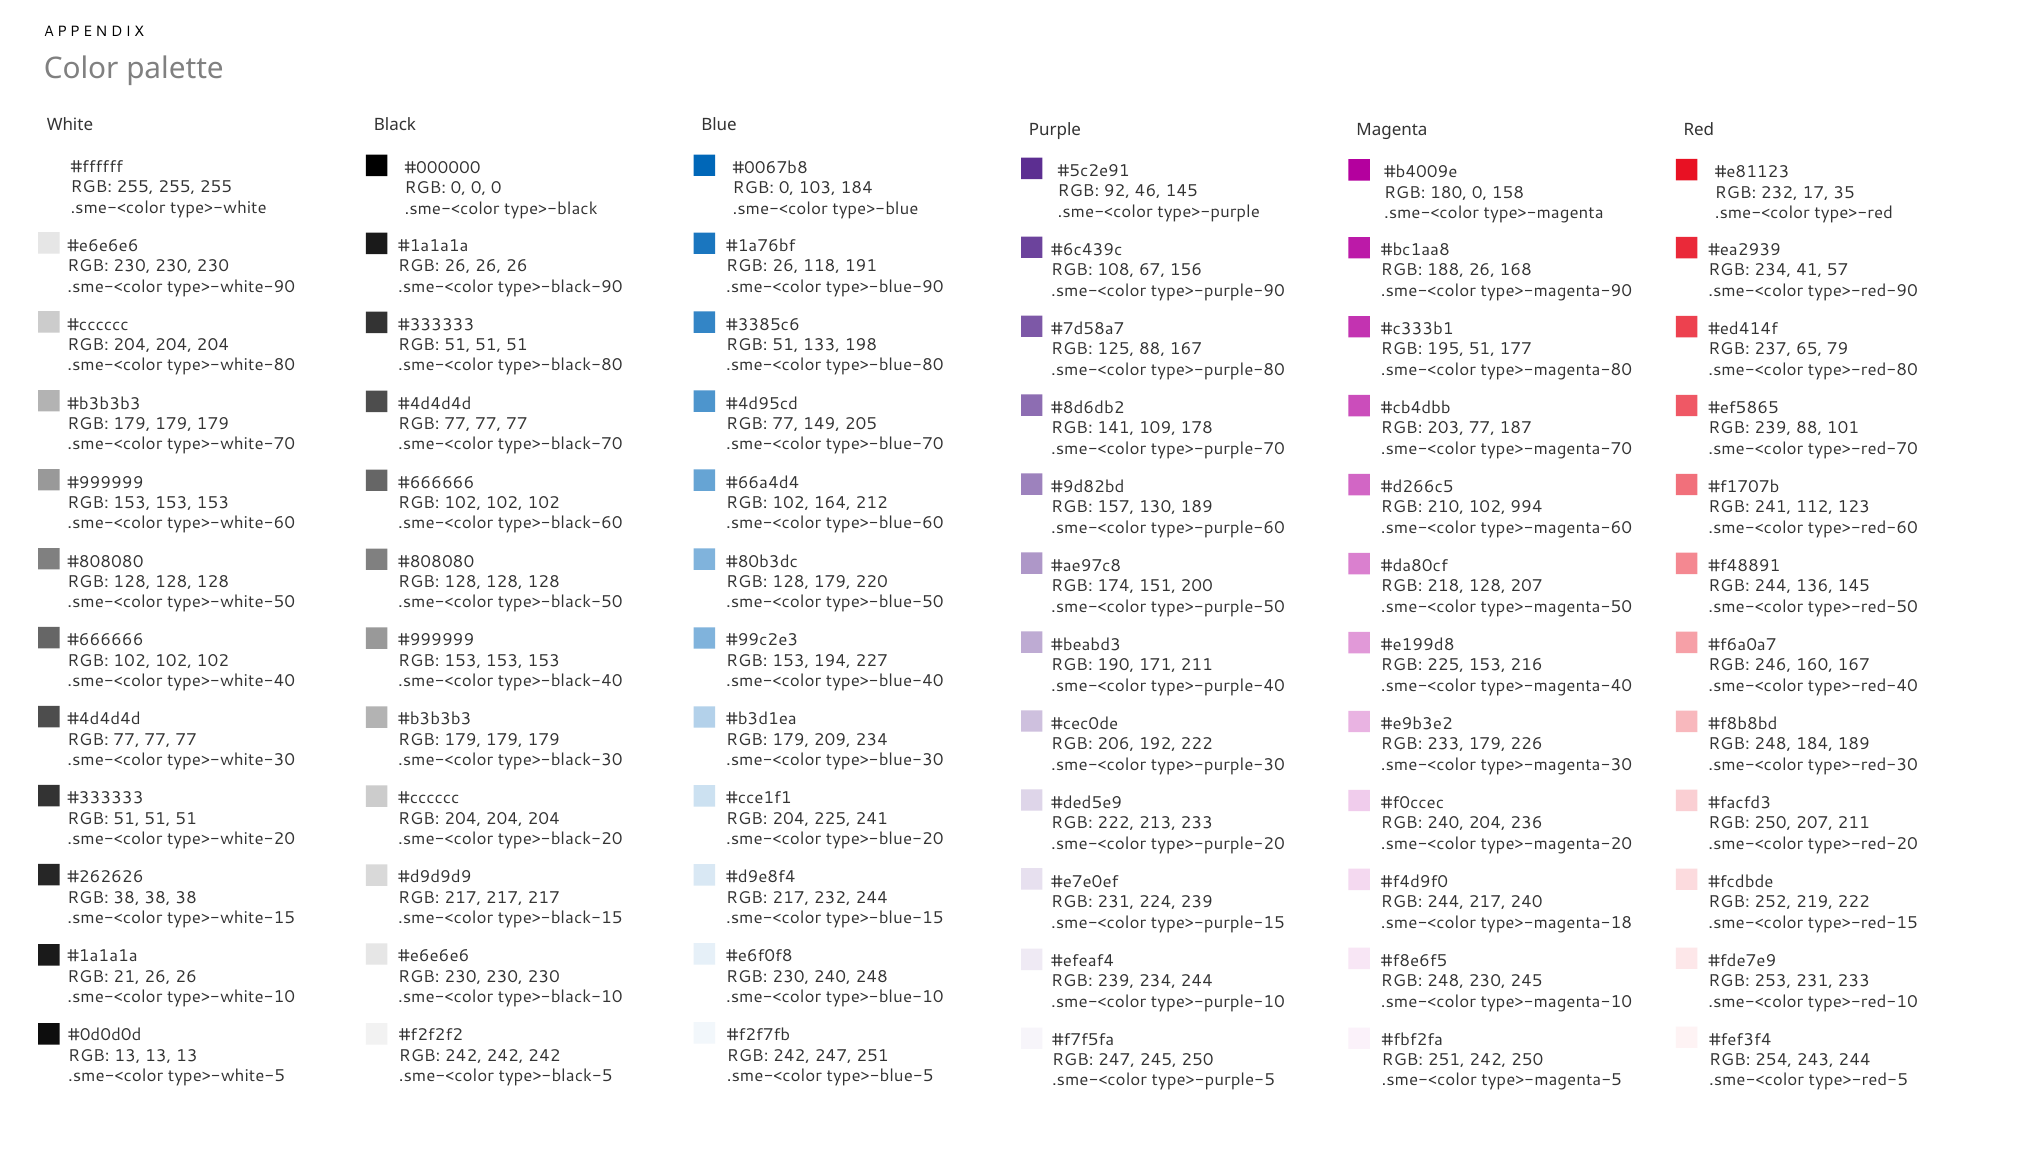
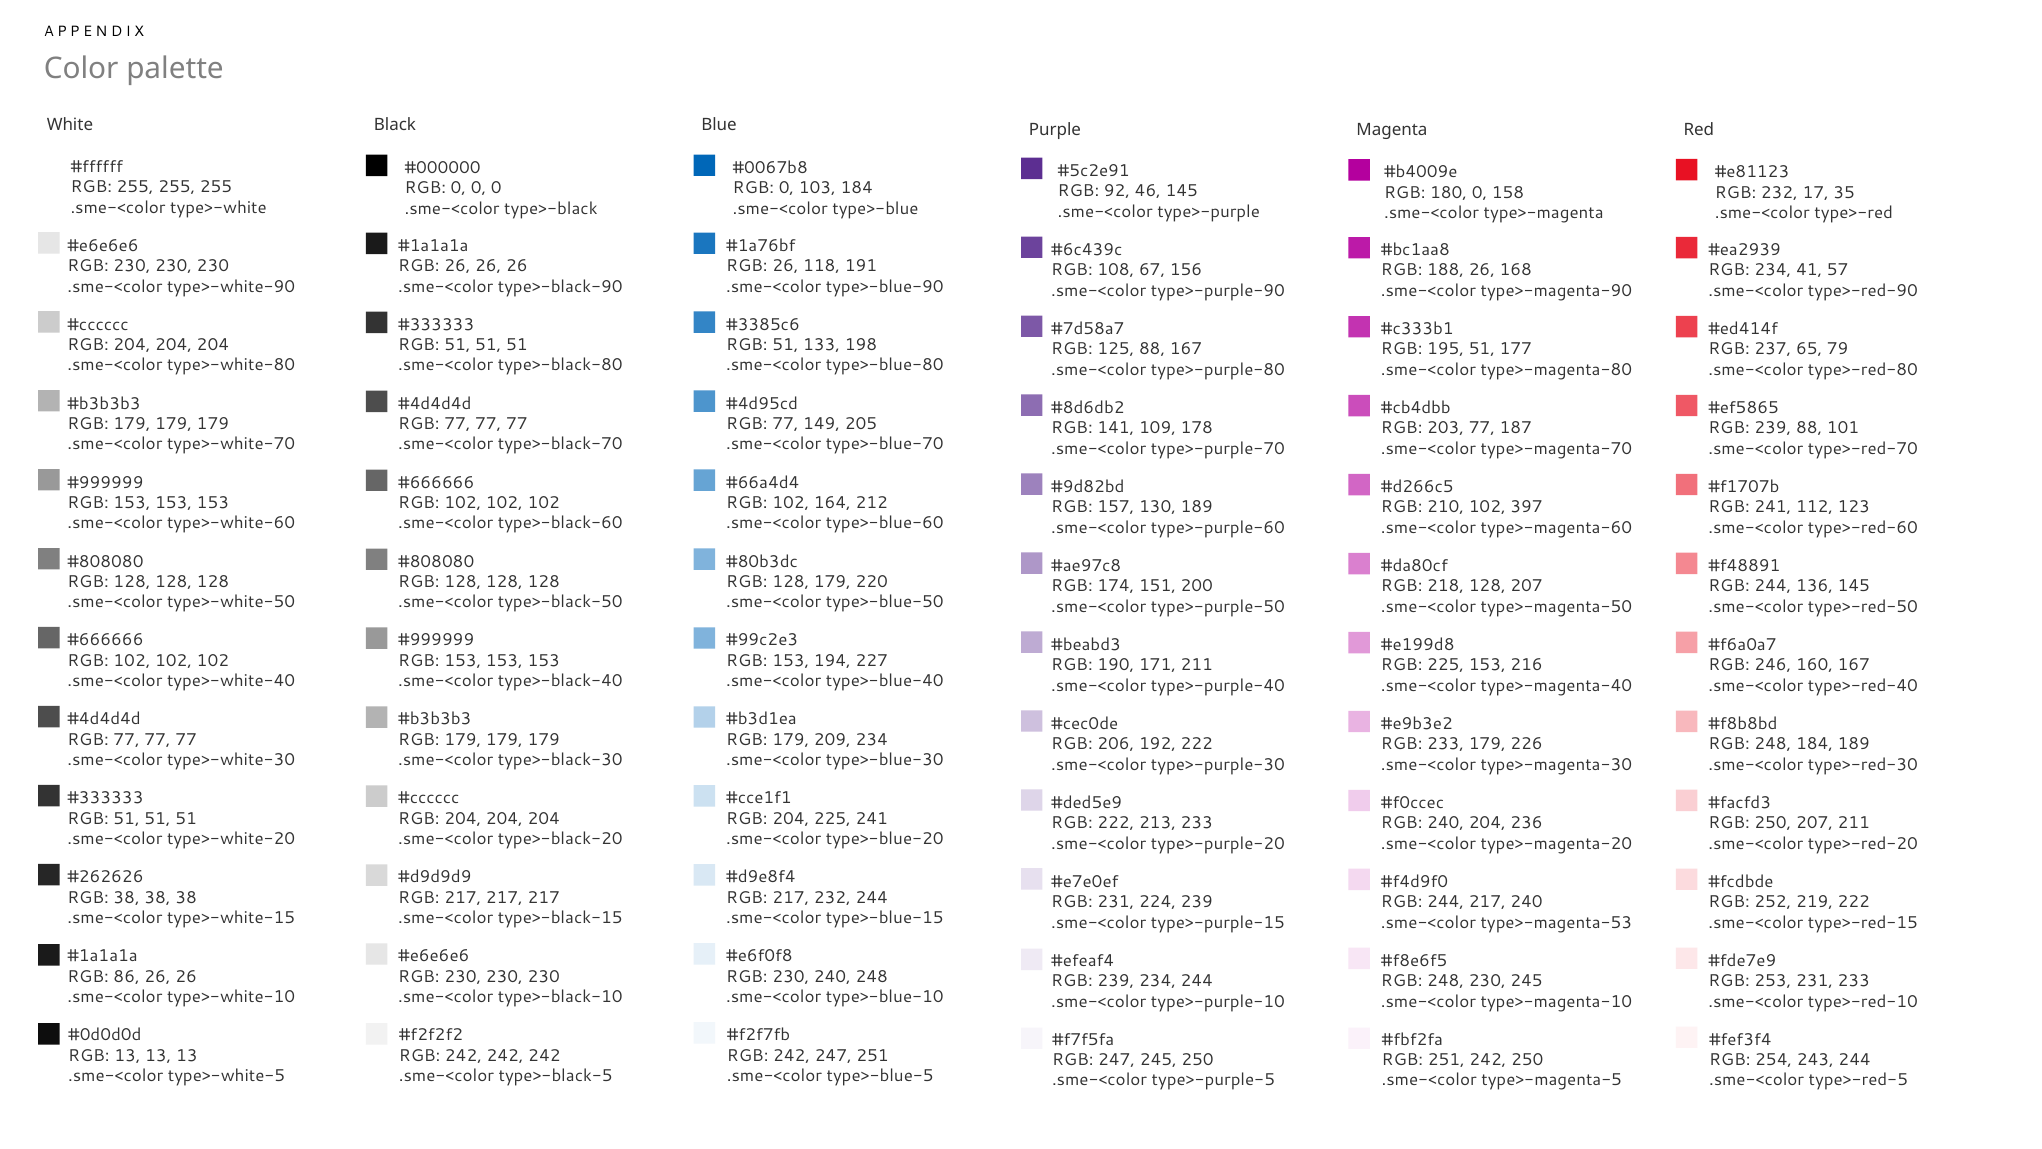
994: 994 -> 397
type>-magenta-18: type>-magenta-18 -> type>-magenta-53
21: 21 -> 86
